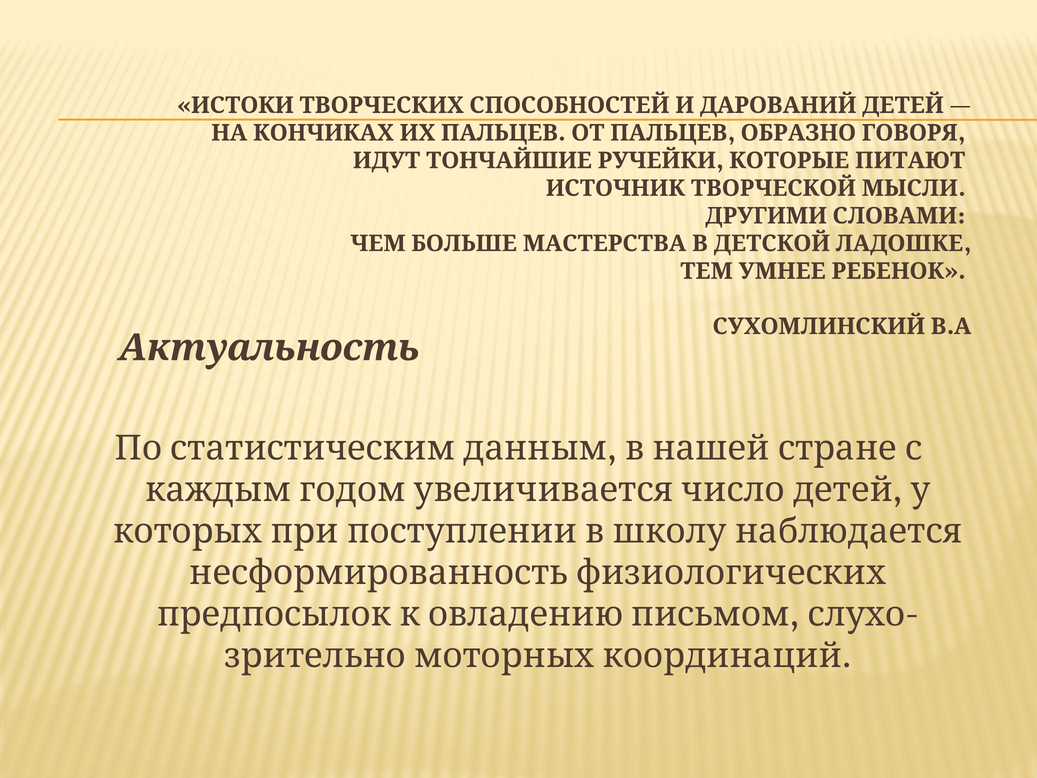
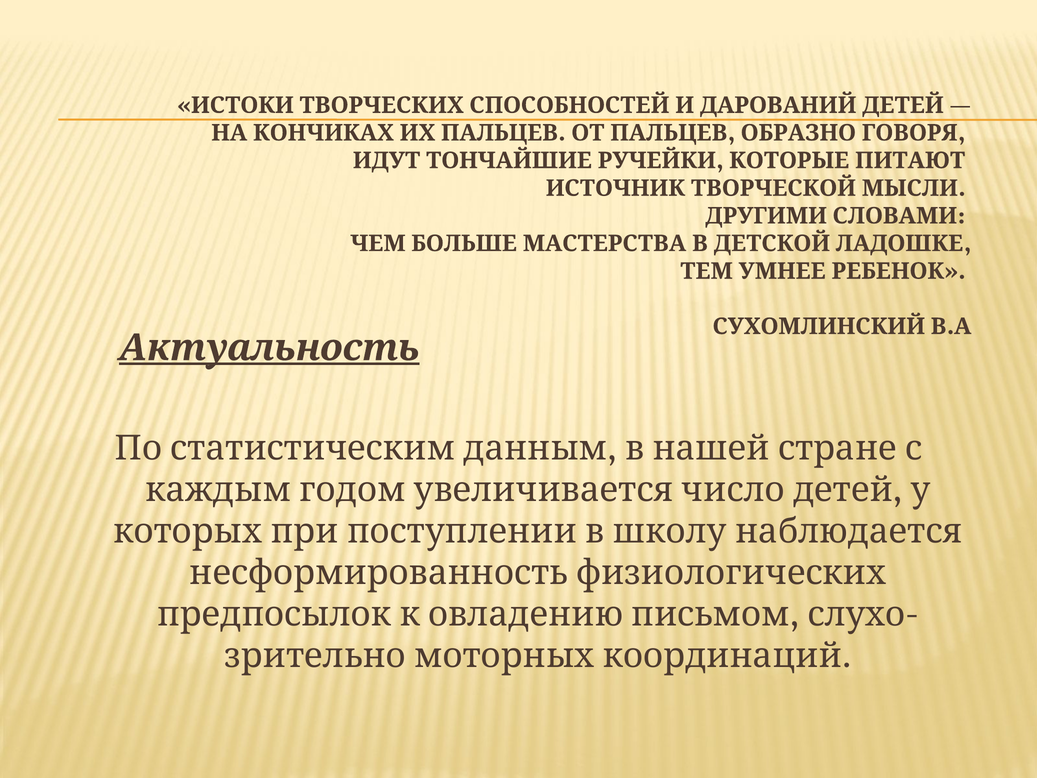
Актуальность underline: none -> present
